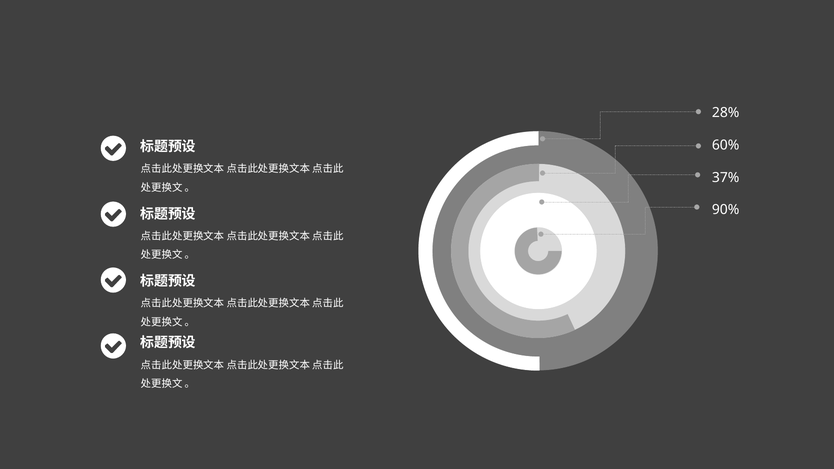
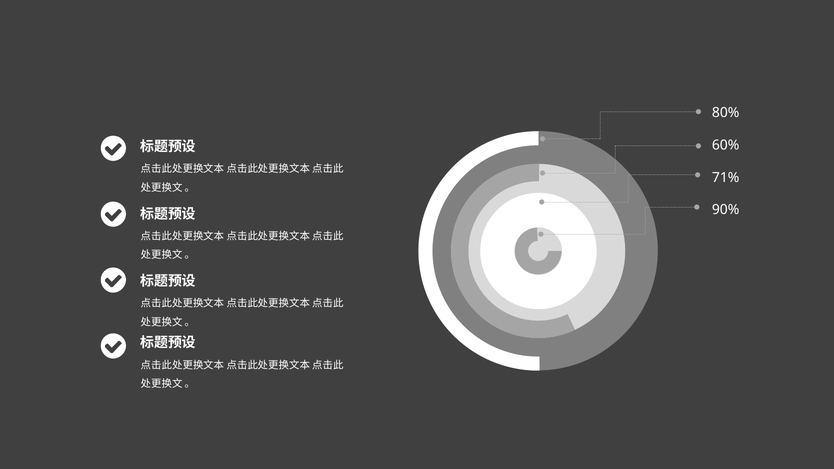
28%: 28% -> 80%
37%: 37% -> 71%
